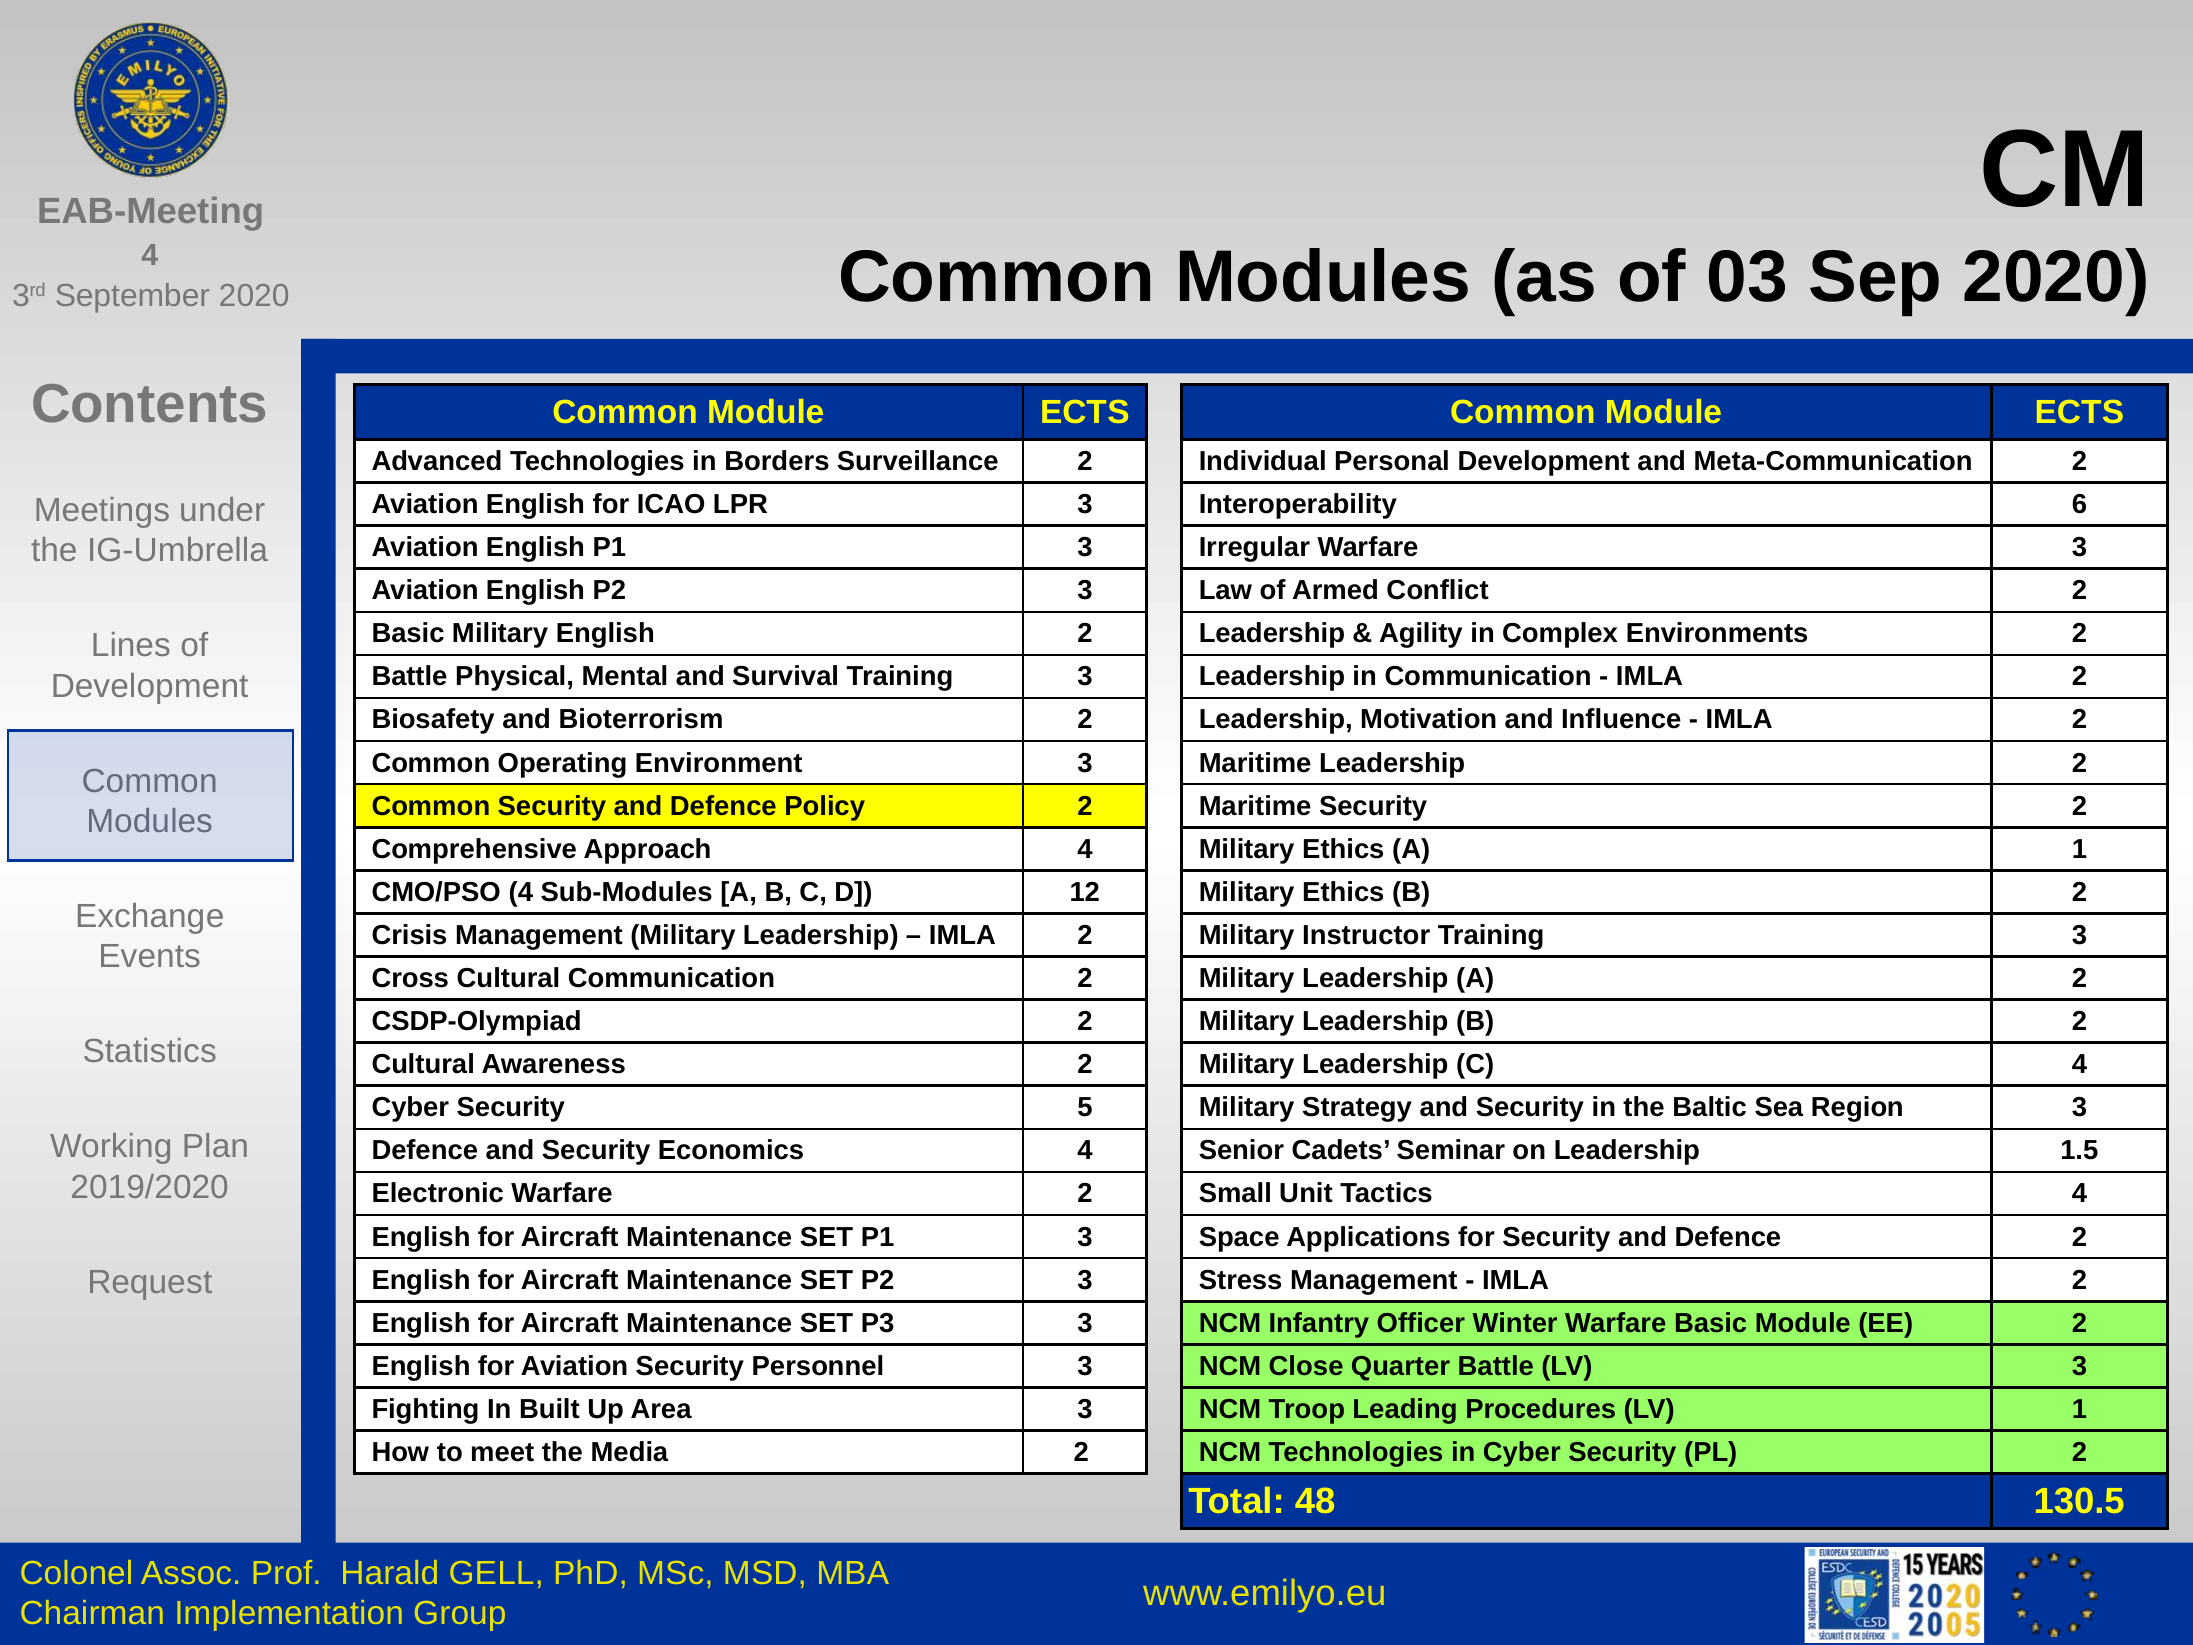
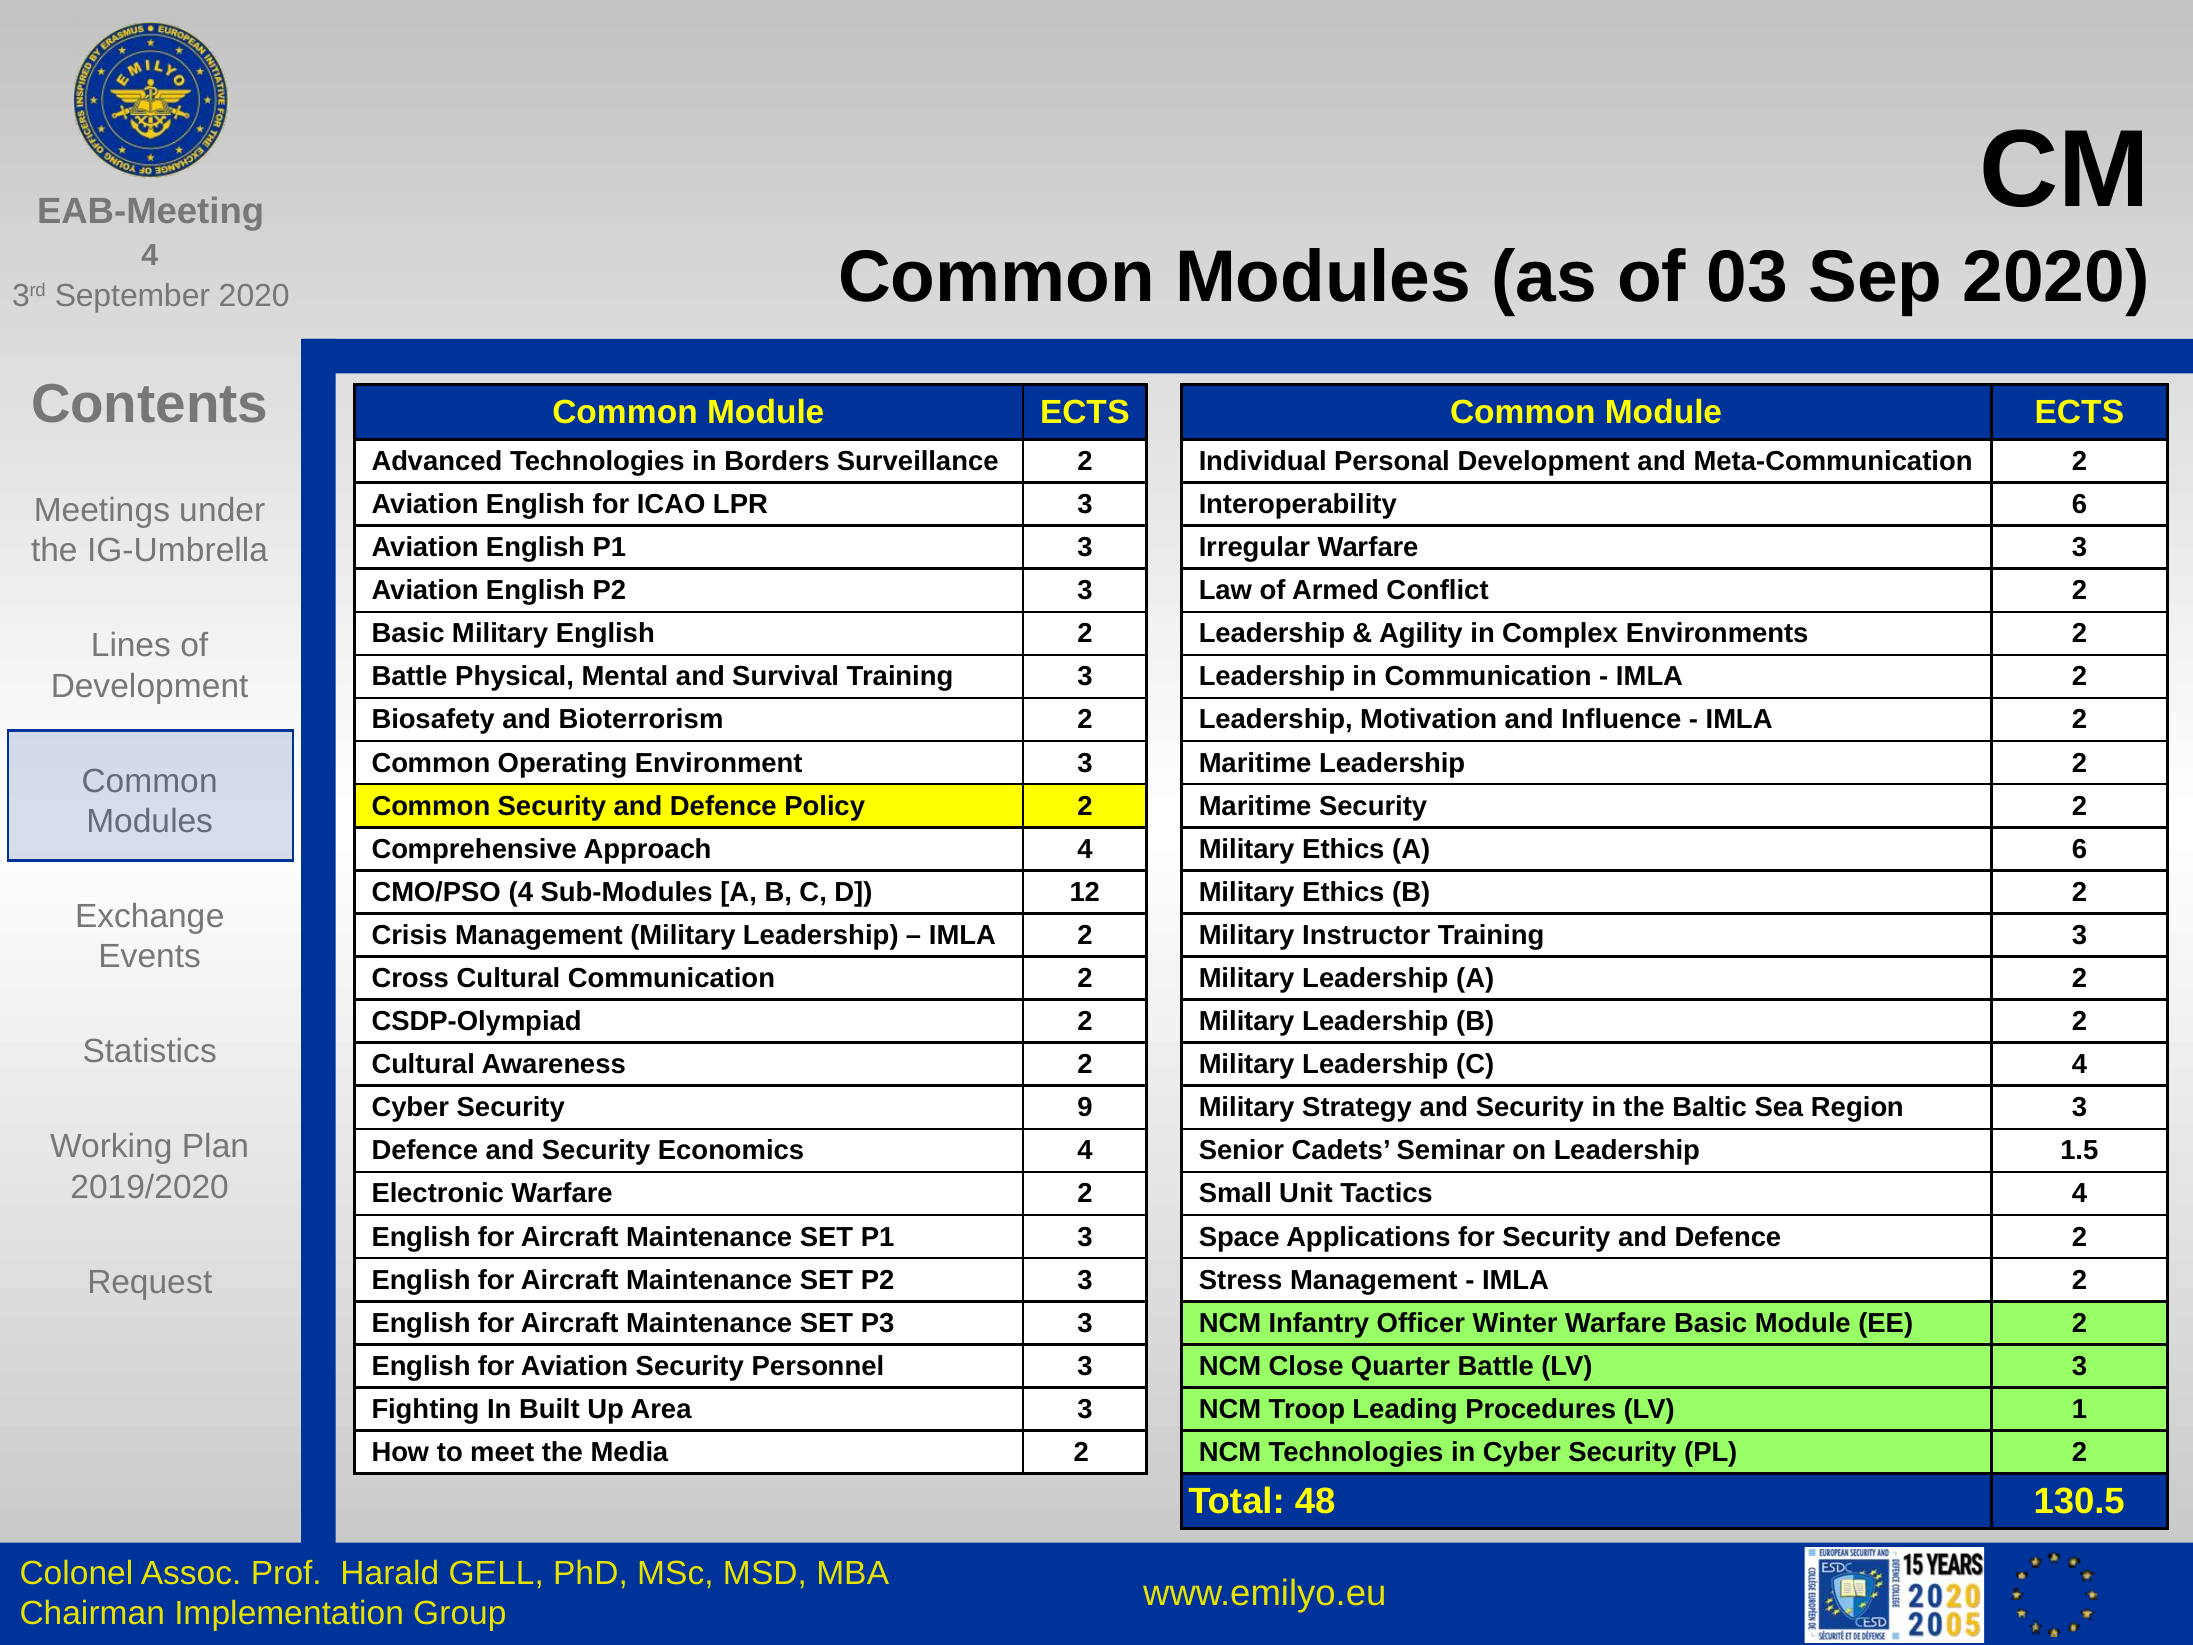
A 1: 1 -> 6
5: 5 -> 9
